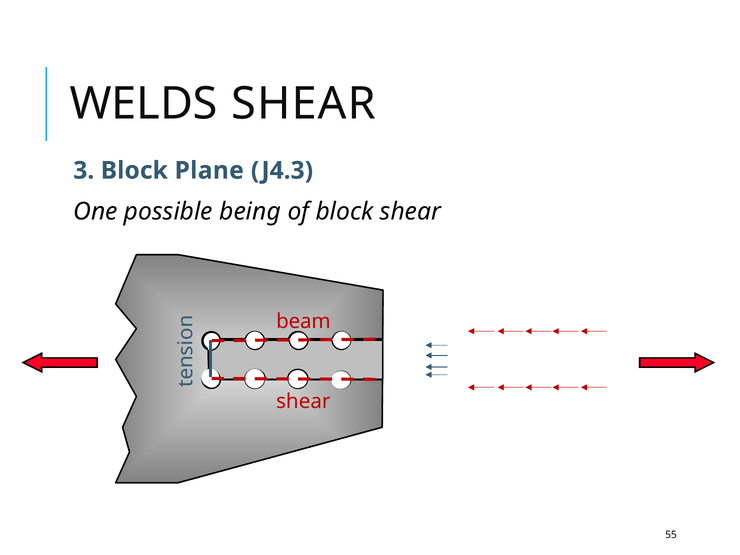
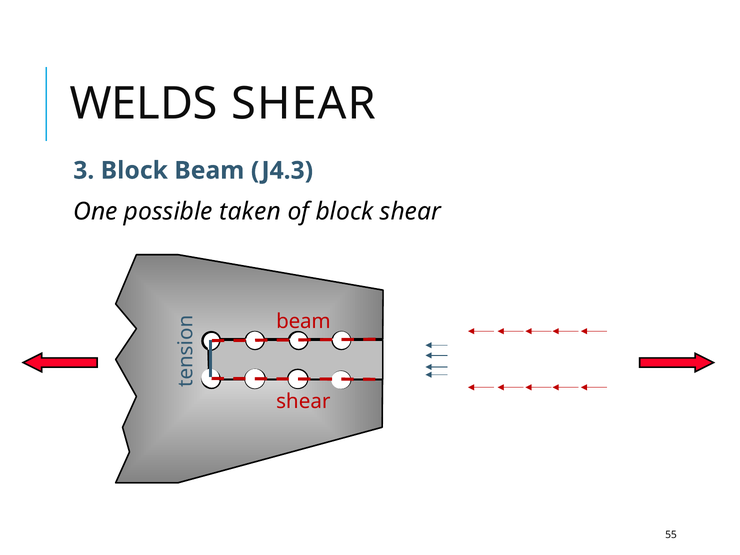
Block Plane: Plane -> Beam
being: being -> taken
